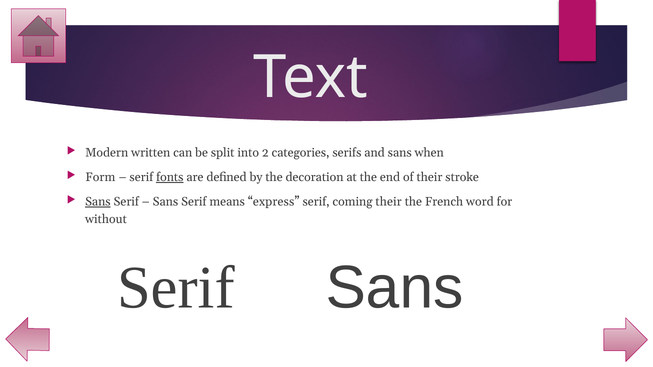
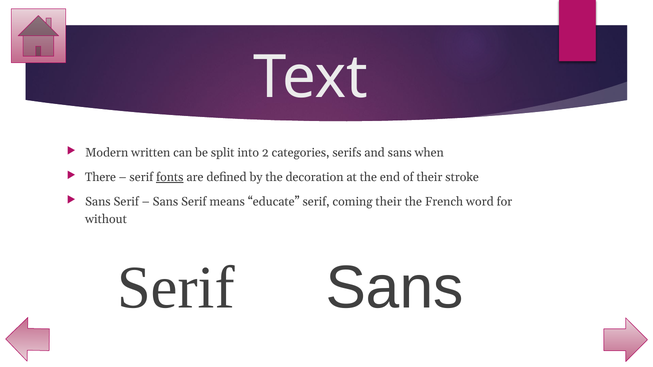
Form: Form -> There
Sans at (98, 202) underline: present -> none
express: express -> educate
